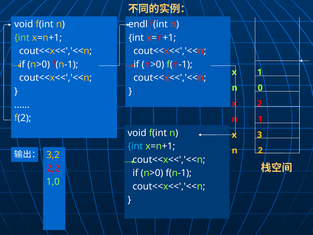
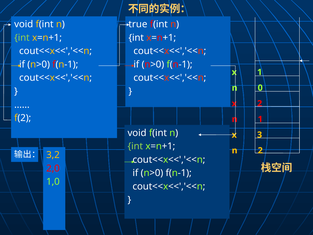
endl: endl -> true
int at (135, 146) colour: light blue -> light green
2,2: 2,2 -> 2,0
